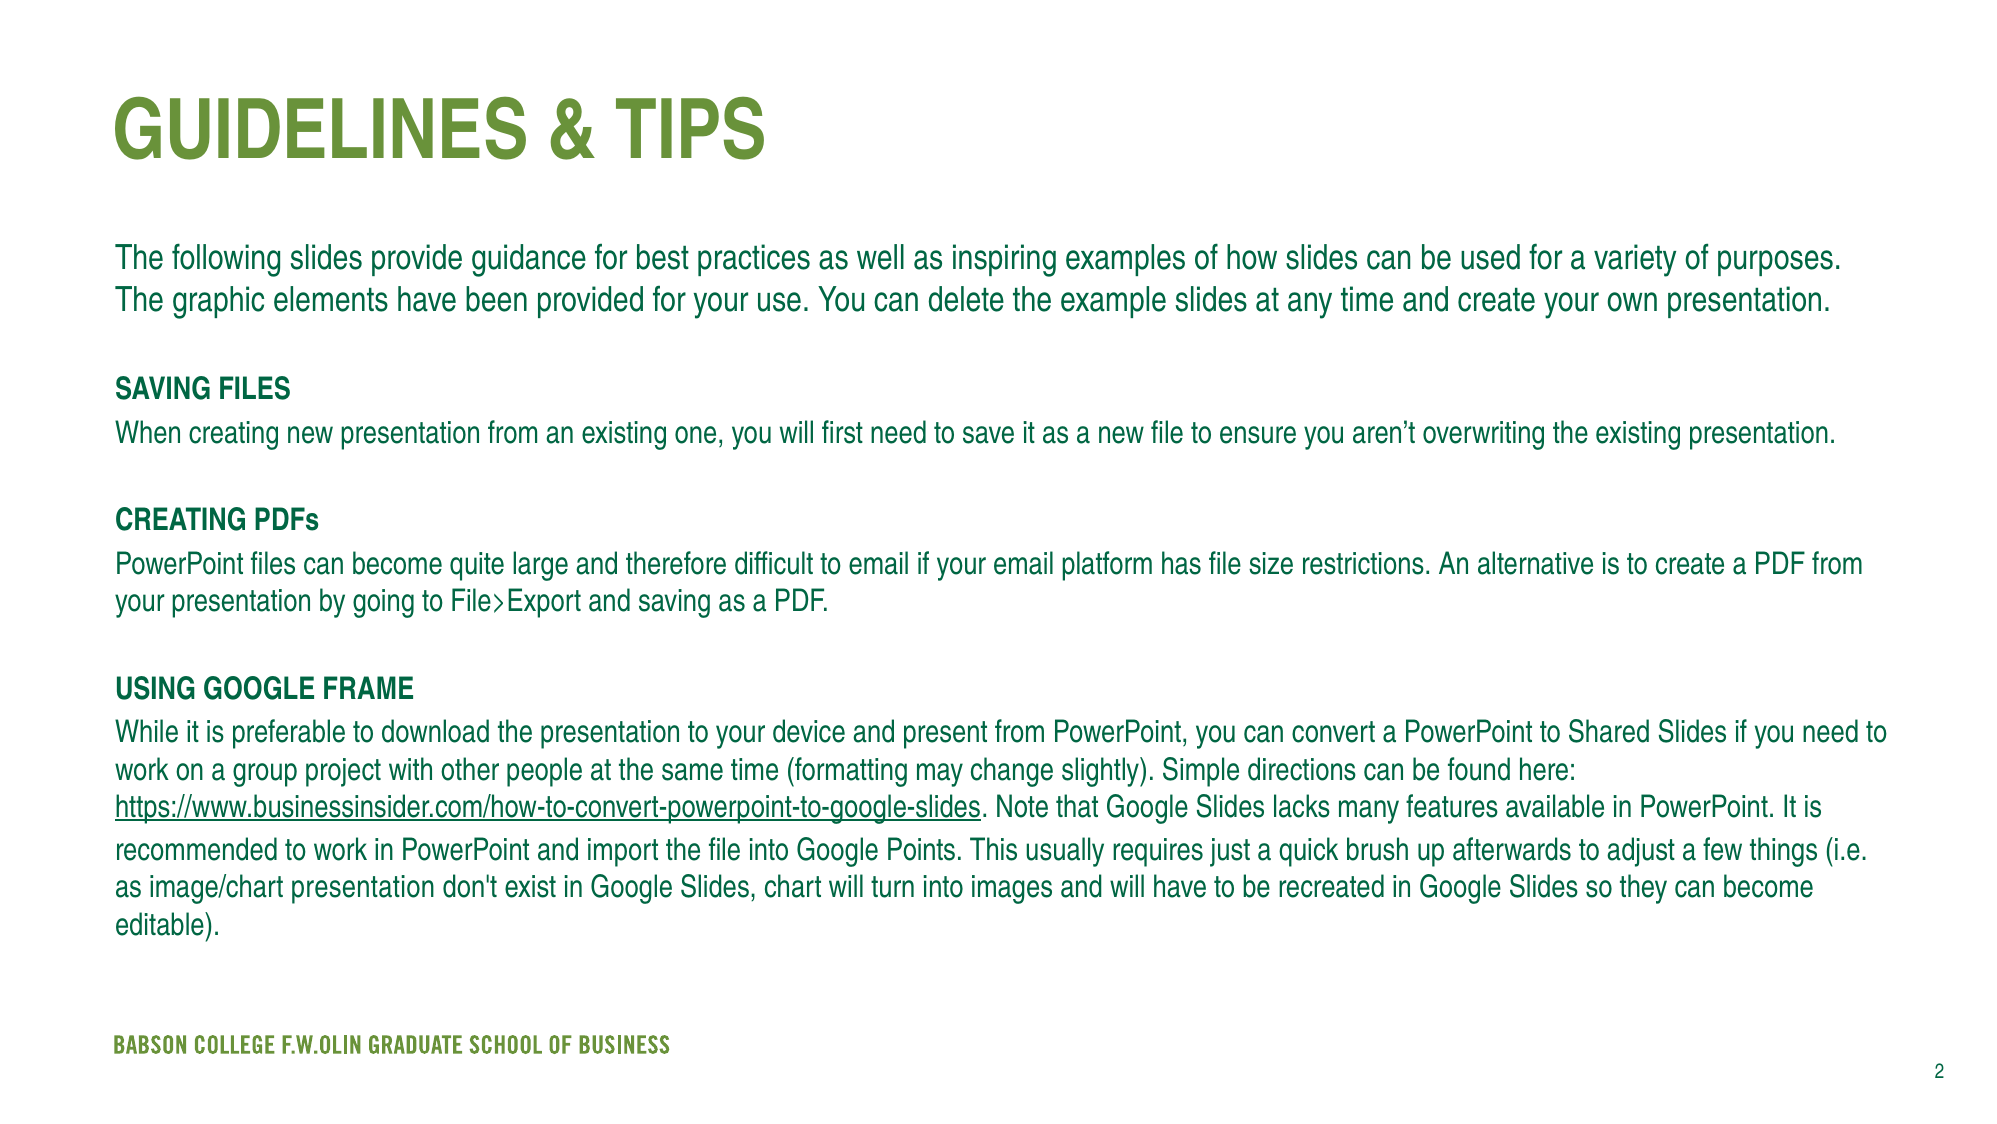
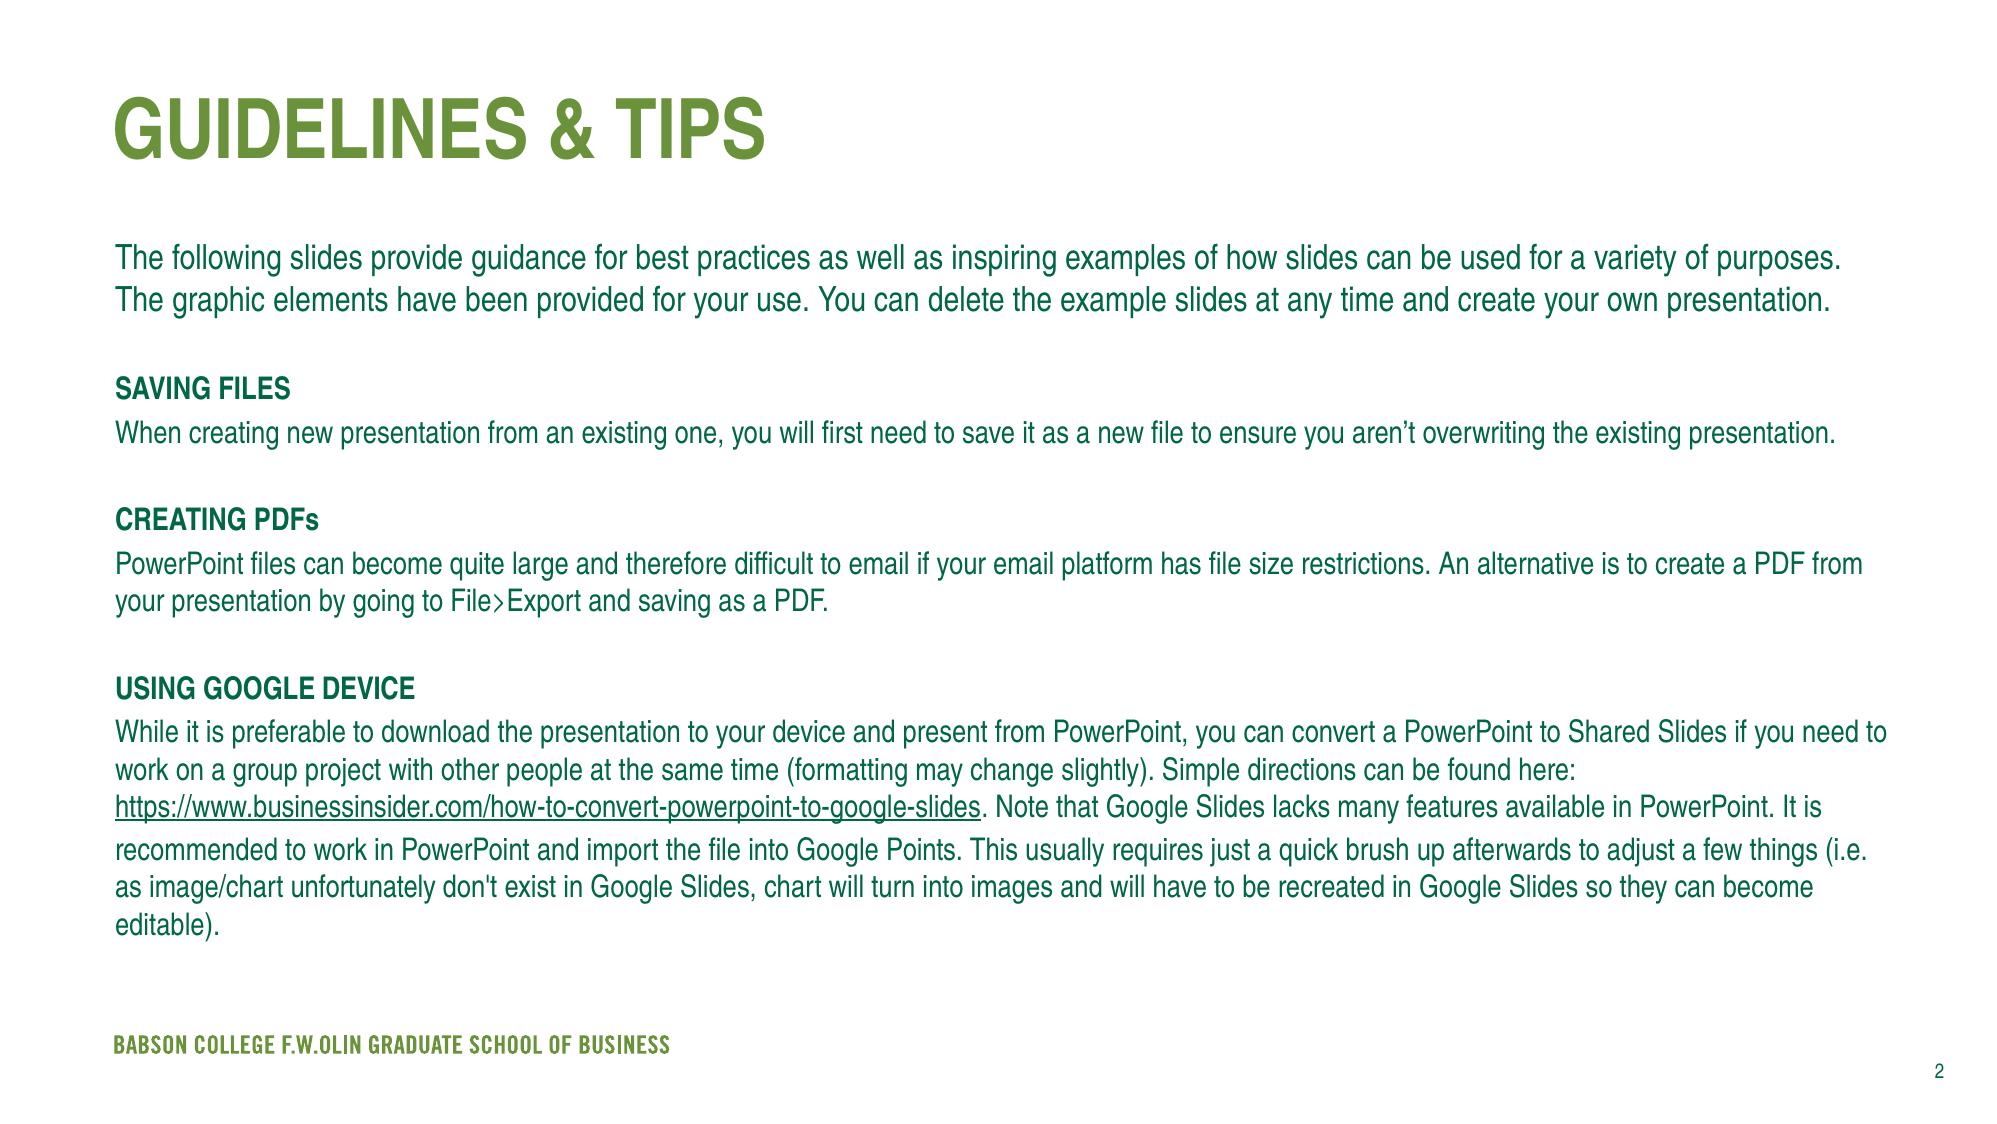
GOOGLE FRAME: FRAME -> DEVICE
image/chart presentation: presentation -> unfortunately
